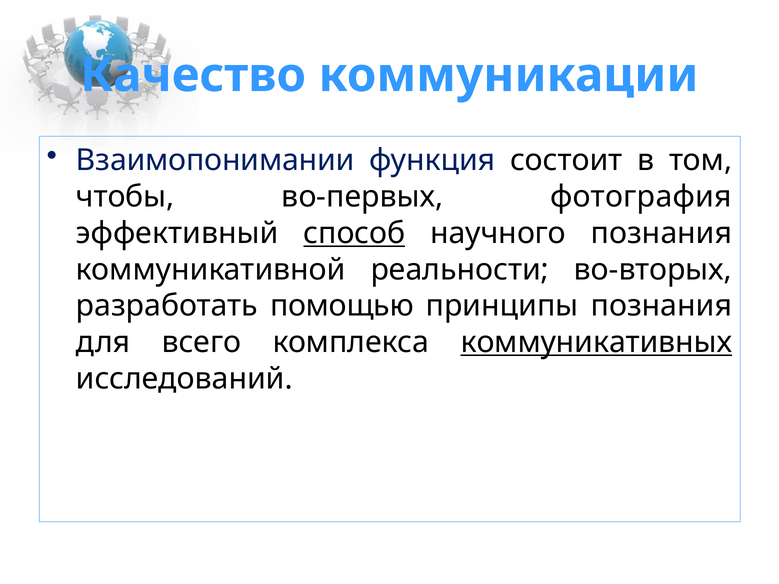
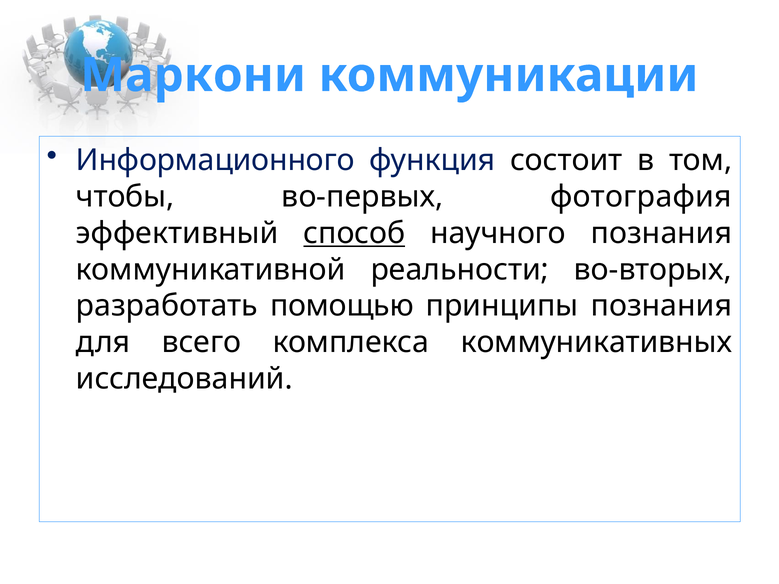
Качество: Качество -> Маркони
Взаимопонимании: Взаимопонимании -> Информационного
коммуникативных underline: present -> none
